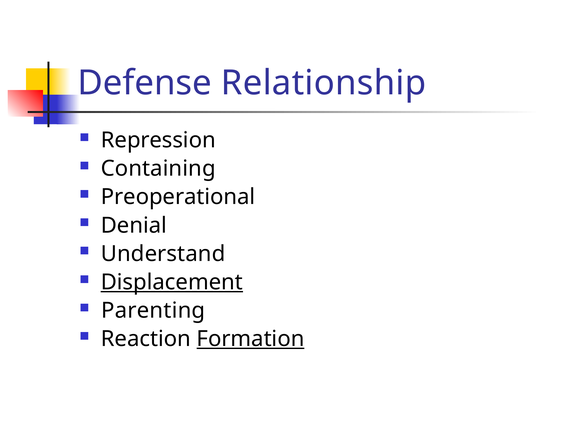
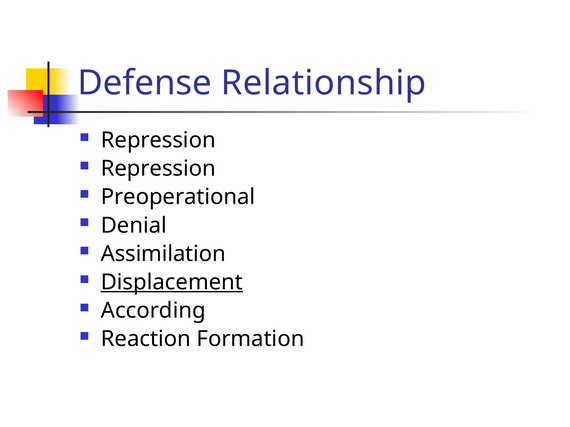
Containing at (158, 169): Containing -> Repression
Understand: Understand -> Assimilation
Parenting: Parenting -> According
Formation underline: present -> none
